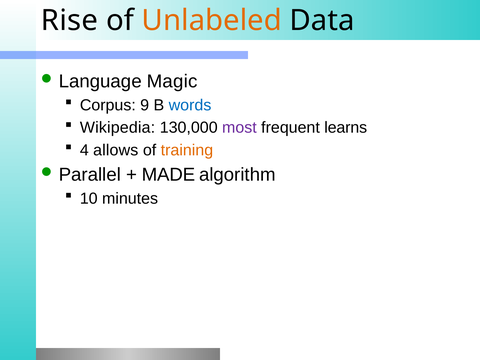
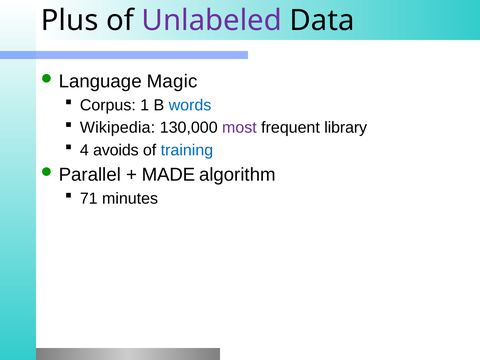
Rise: Rise -> Plus
Unlabeled colour: orange -> purple
9: 9 -> 1
learns: learns -> library
allows: allows -> avoids
training colour: orange -> blue
10: 10 -> 71
